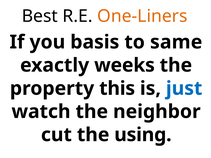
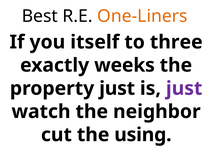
basis: basis -> itself
same: same -> three
property this: this -> just
just at (184, 89) colour: blue -> purple
